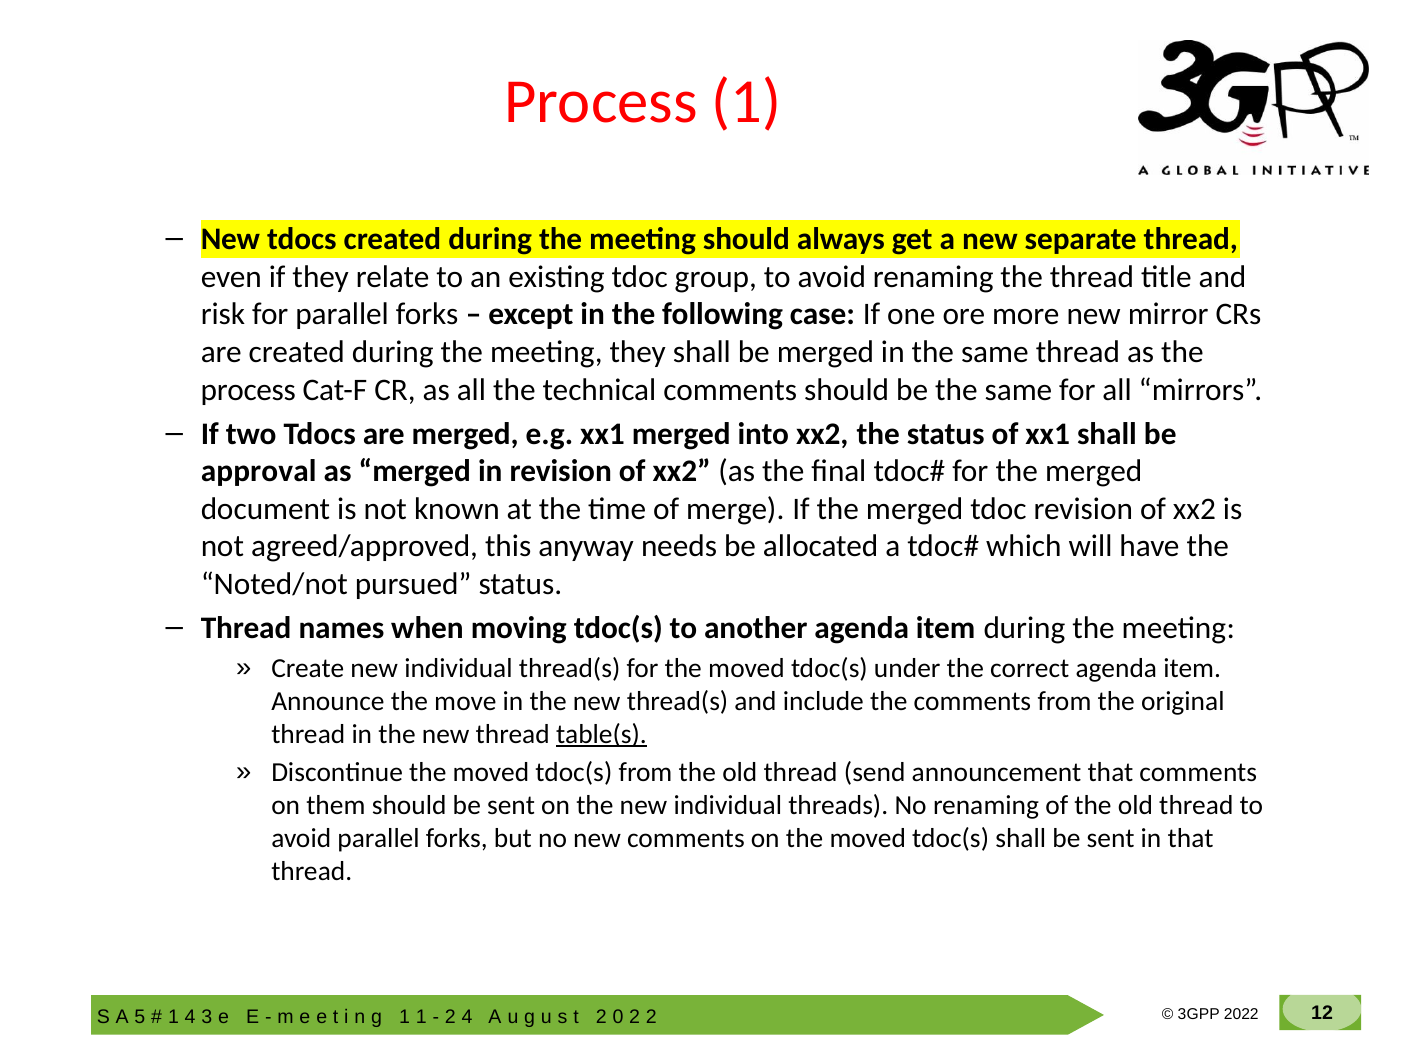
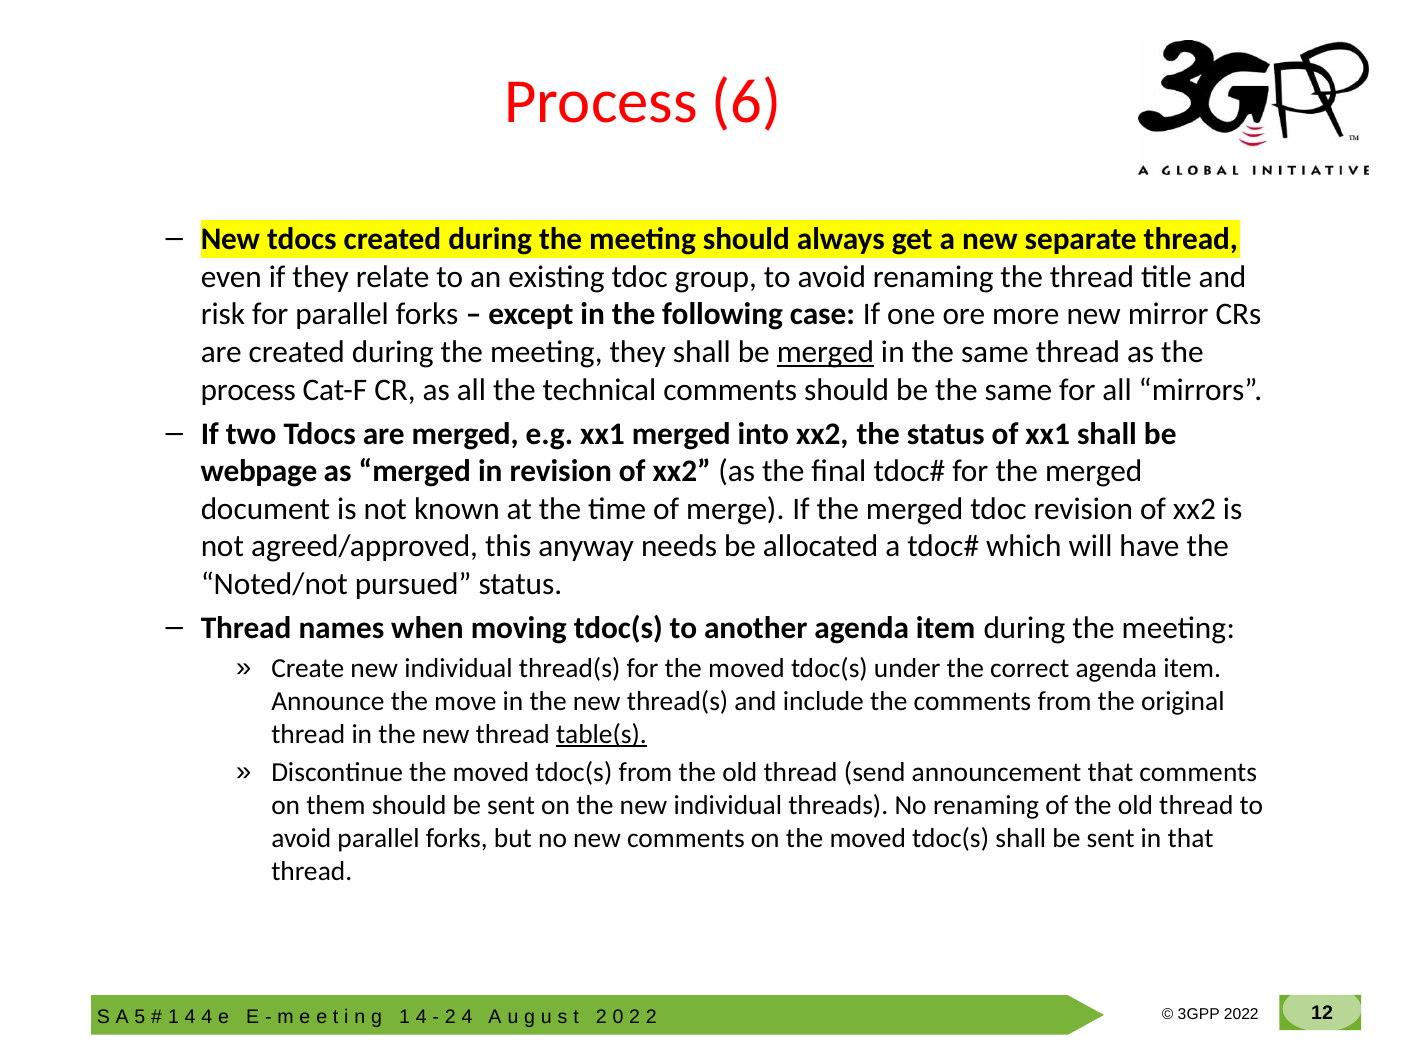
Process 1: 1 -> 6
merged at (825, 352) underline: none -> present
approval: approval -> webpage
3 at (207, 1017): 3 -> 4
1 at (421, 1017): 1 -> 4
